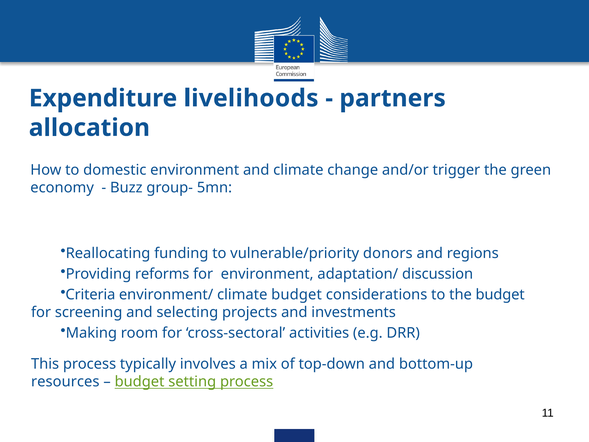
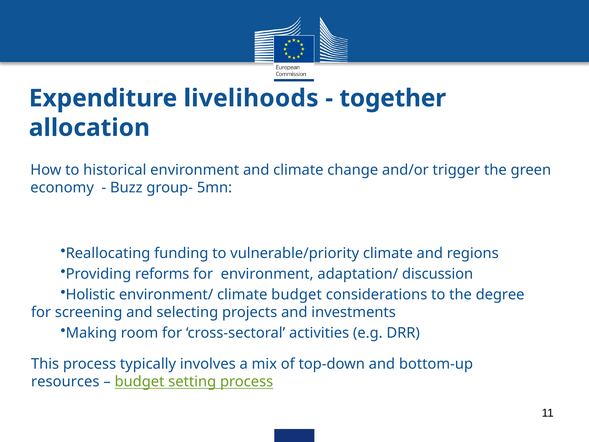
partners: partners -> together
domestic: domestic -> historical
vulnerable/priority donors: donors -> climate
Criteria: Criteria -> Holistic
the budget: budget -> degree
